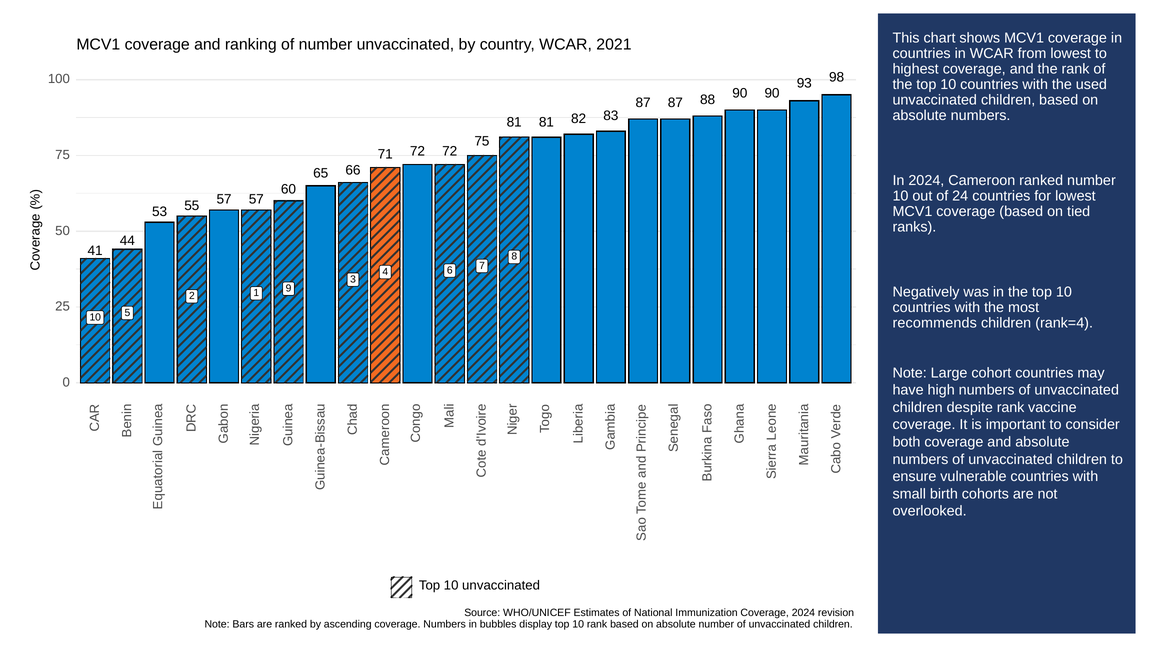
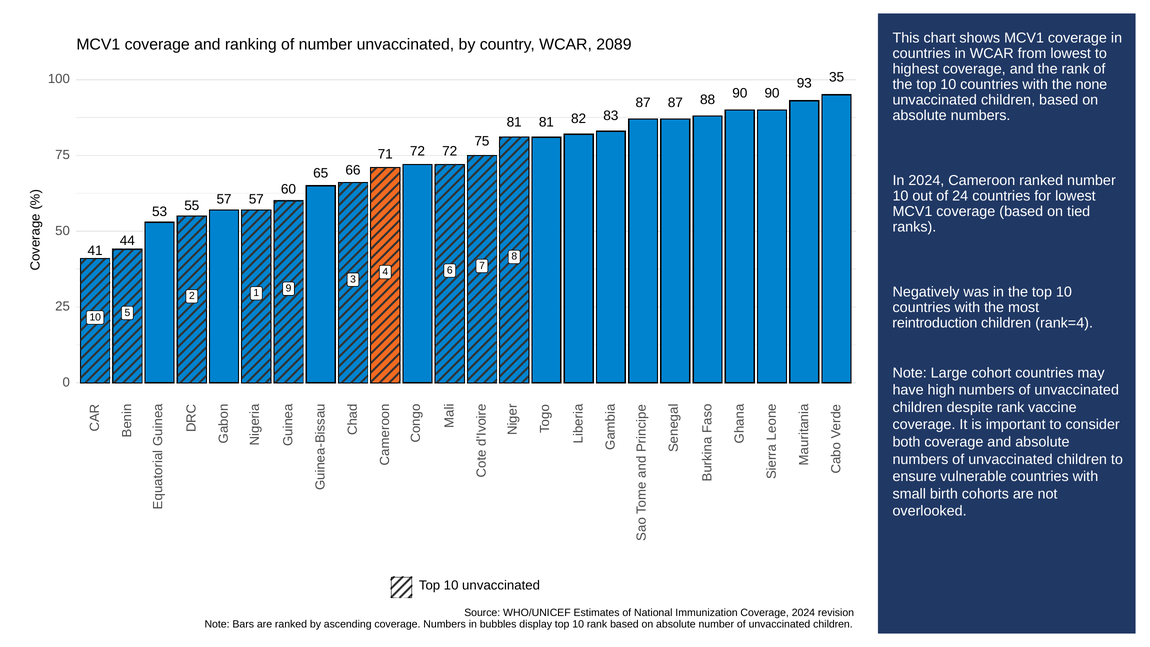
2021: 2021 -> 2089
98: 98 -> 35
used: used -> none
recommends: recommends -> reintroduction
